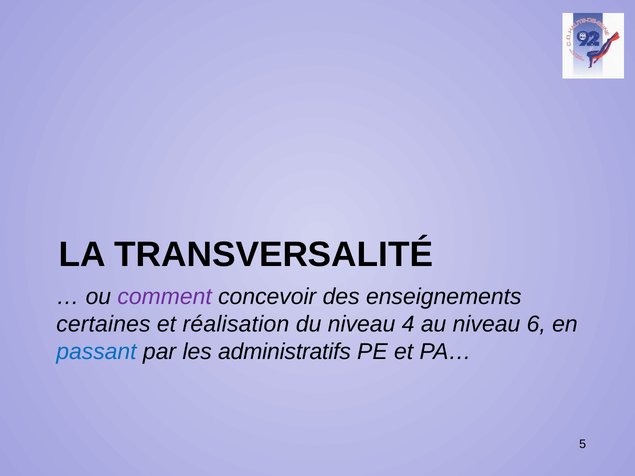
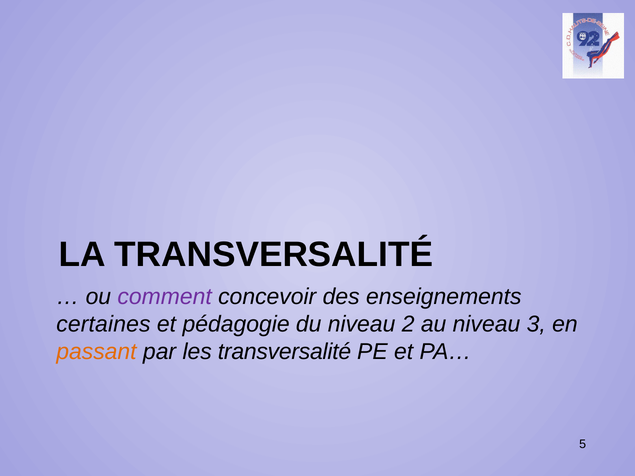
réalisation: réalisation -> pédagogie
4: 4 -> 2
6: 6 -> 3
passant colour: blue -> orange
les administratifs: administratifs -> transversalité
